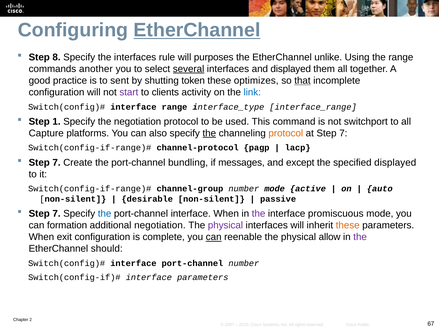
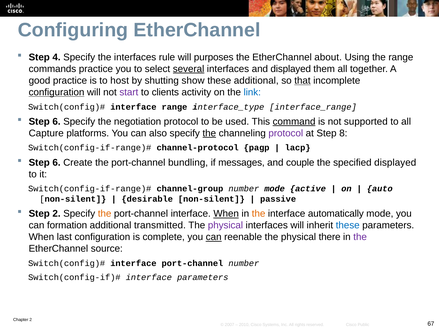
EtherChannel at (197, 30) underline: present -> none
8: 8 -> 4
unlike: unlike -> about
commands another: another -> practice
sent: sent -> host
token: token -> show
these optimizes: optimizes -> additional
configuration at (57, 92) underline: none -> present
1 at (57, 122): 1 -> 6
command underline: none -> present
switchport: switchport -> supported
protocol at (286, 133) colour: orange -> purple
at Step 7: 7 -> 8
7 at (57, 163): 7 -> 6
except: except -> couple
7 at (57, 214): 7 -> 2
the at (105, 214) colour: blue -> orange
When at (226, 214) underline: none -> present
the at (259, 214) colour: purple -> orange
promiscuous: promiscuous -> automatically
additional negotiation: negotiation -> transmitted
these at (348, 226) colour: orange -> blue
exit: exit -> last
allow: allow -> there
should: should -> source
